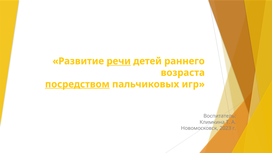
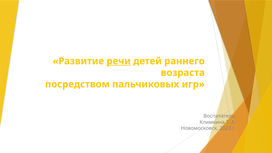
посредством underline: present -> none
